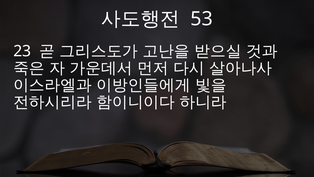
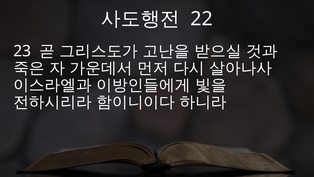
53: 53 -> 22
